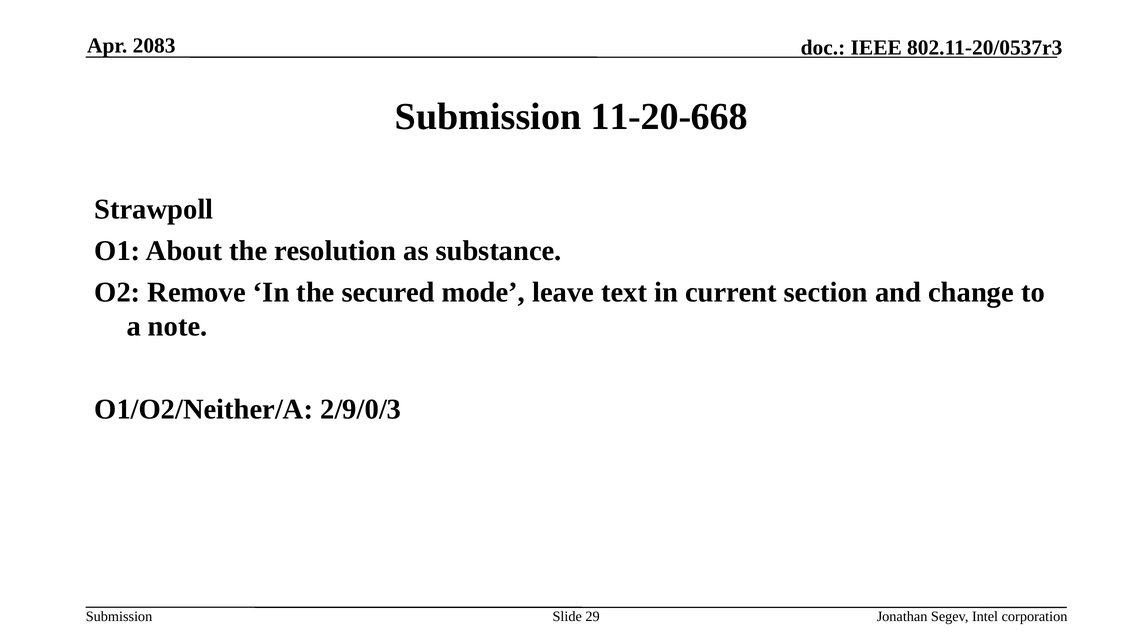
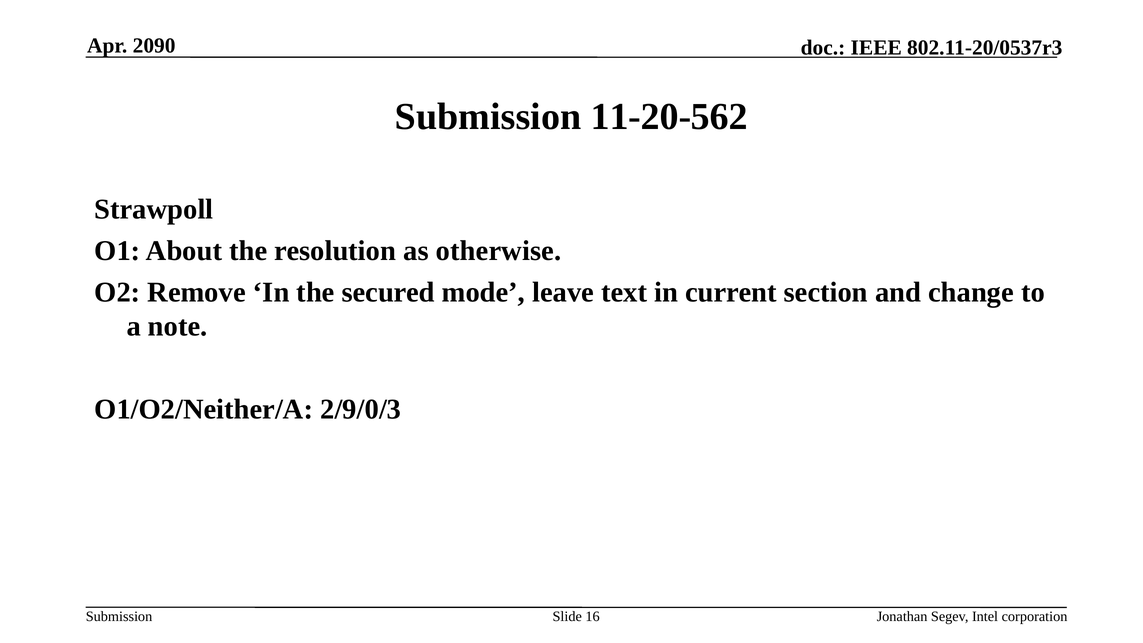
2083: 2083 -> 2090
11-20-668: 11-20-668 -> 11-20-562
substance: substance -> otherwise
29: 29 -> 16
